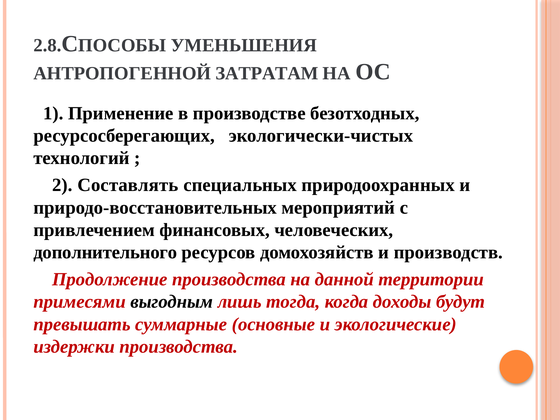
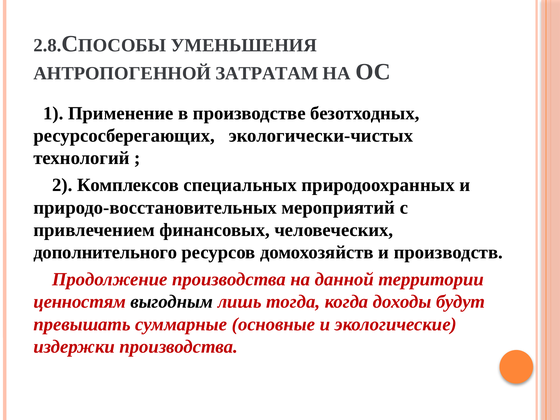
Составлять: Составлять -> Комплексов
примесями: примесями -> ценностям
